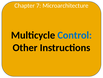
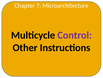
Control colour: blue -> purple
